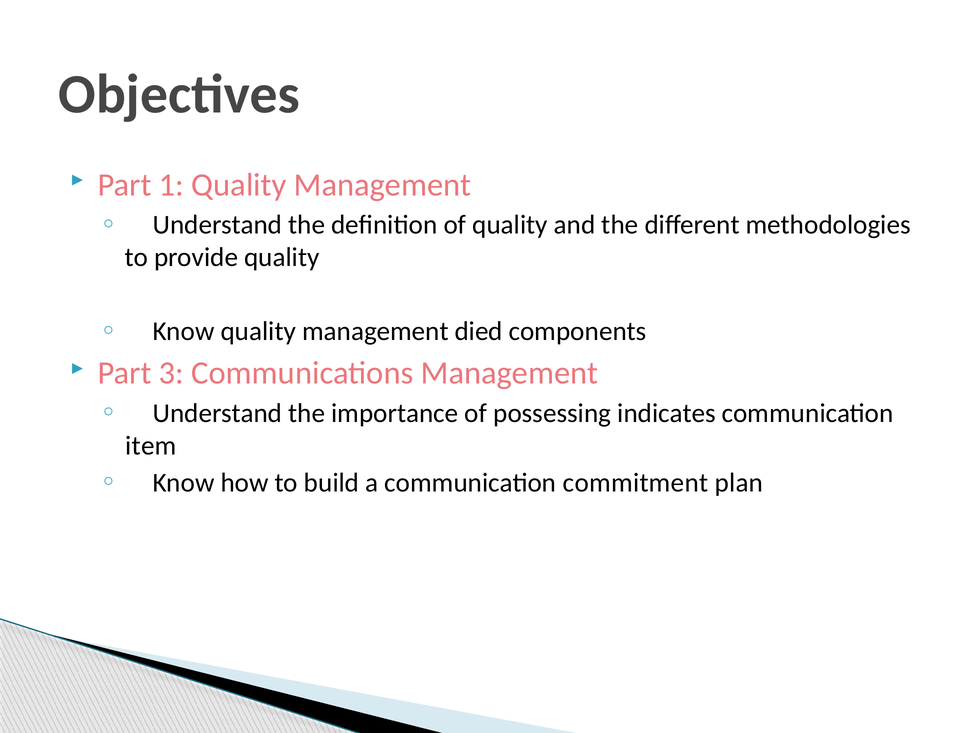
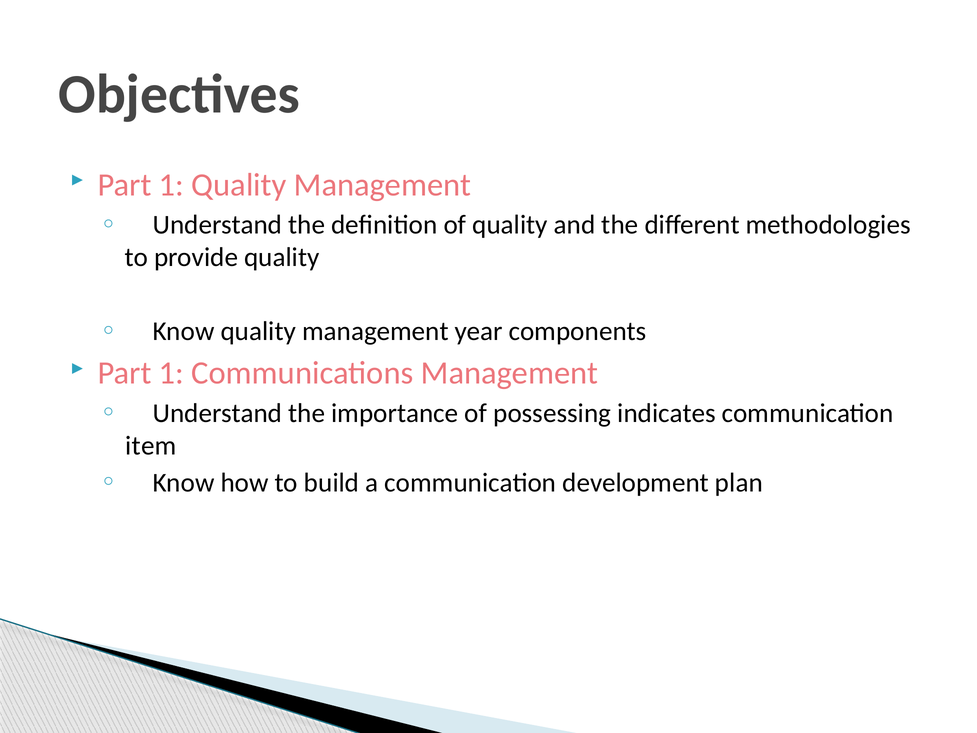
died: died -> year
3 at (171, 373): 3 -> 1
commitment: commitment -> development
